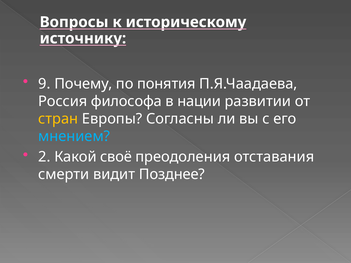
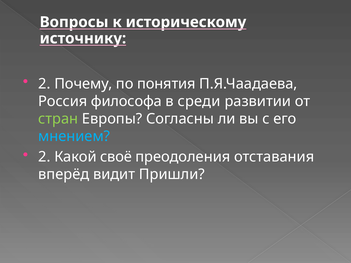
9 at (44, 84): 9 -> 2
нации: нации -> среди
стран colour: yellow -> light green
смерти: смерти -> вперёд
Позднее: Позднее -> Пришли
